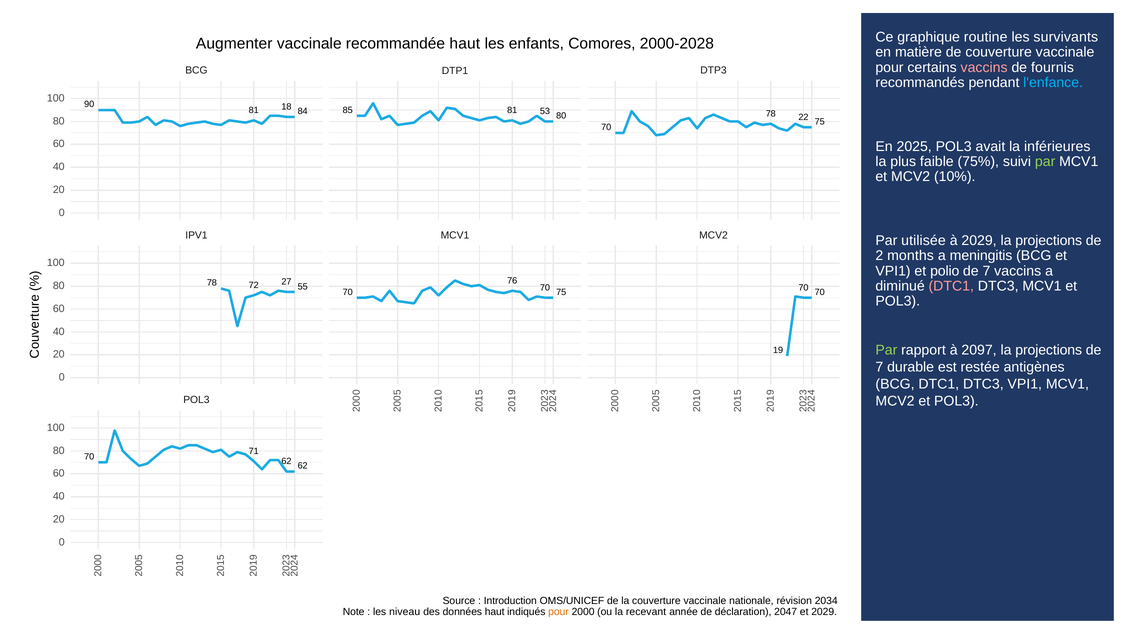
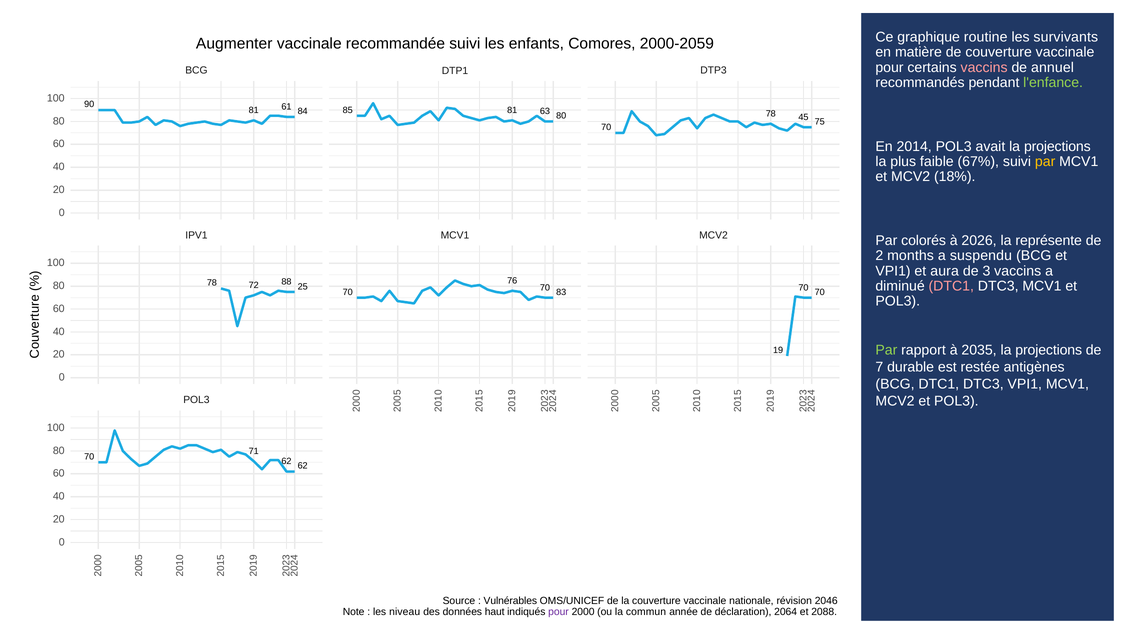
recommandée haut: haut -> suivi
2000-2028: 2000-2028 -> 2000-2059
fournis: fournis -> annuel
l'enfance colour: light blue -> light green
18: 18 -> 61
53: 53 -> 63
22: 22 -> 45
2025: 2025 -> 2014
avait la inférieures: inférieures -> projections
75%: 75% -> 67%
par at (1045, 162) colour: light green -> yellow
10%: 10% -> 18%
utilisée: utilisée -> colorés
à 2029: 2029 -> 2026
projections at (1049, 241): projections -> représente
meningitis: meningitis -> suspendu
polio: polio -> aura
7 at (986, 271): 7 -> 3
55: 55 -> 25
27: 27 -> 88
75 at (561, 292): 75 -> 83
2097: 2097 -> 2035
Introduction: Introduction -> Vulnérables
2034: 2034 -> 2046
pour at (558, 612) colour: orange -> purple
recevant: recevant -> commun
2047: 2047 -> 2064
et 2029: 2029 -> 2088
